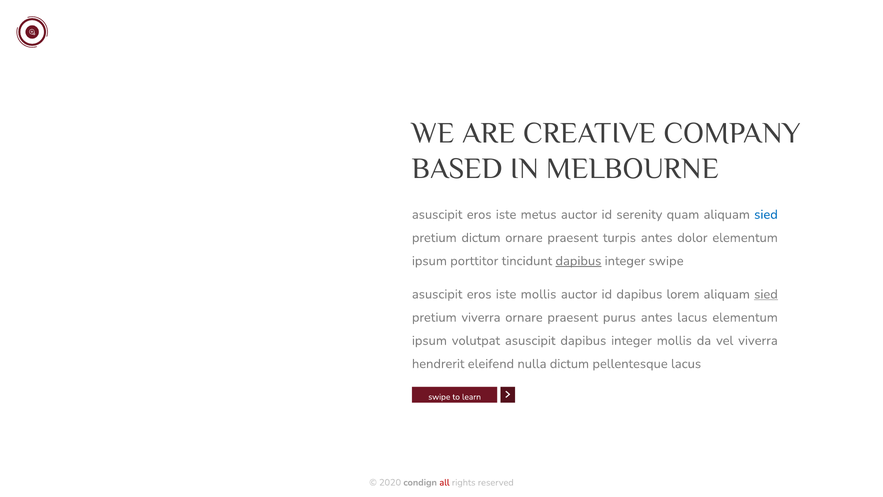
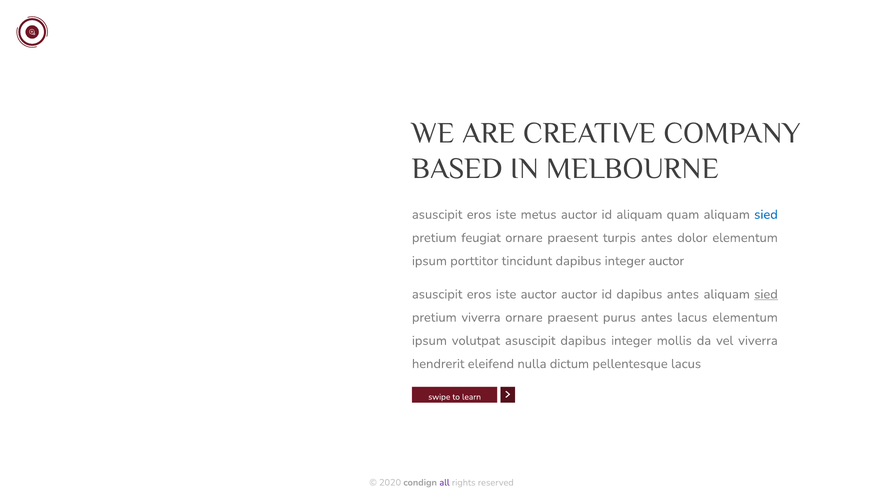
id serenity: serenity -> aliquam
pretium dictum: dictum -> feugiat
dapibus at (578, 261) underline: present -> none
integer swipe: swipe -> auctor
iste mollis: mollis -> auctor
dapibus lorem: lorem -> antes
all colour: red -> purple
